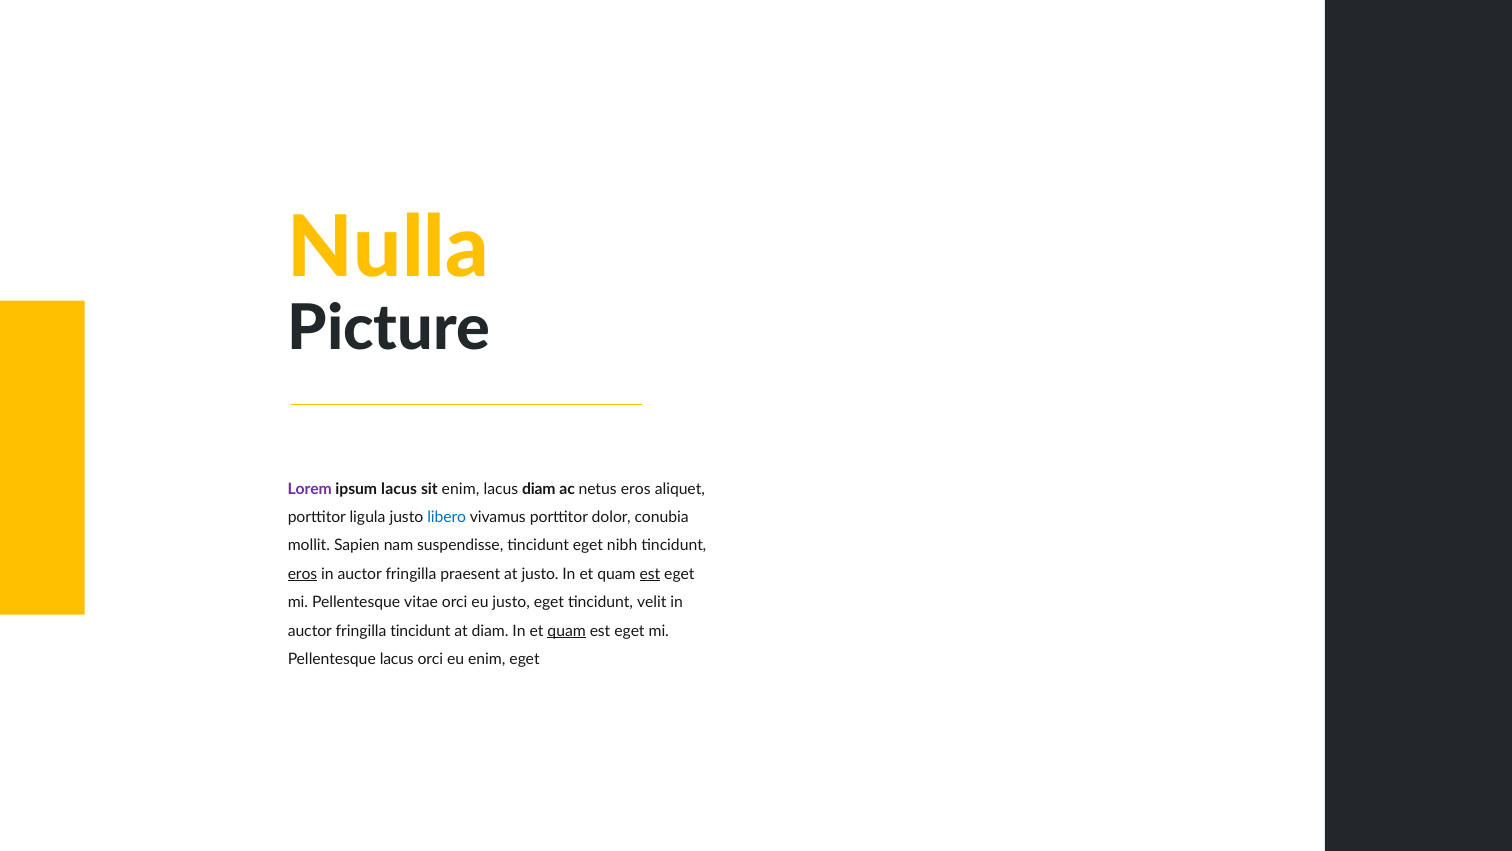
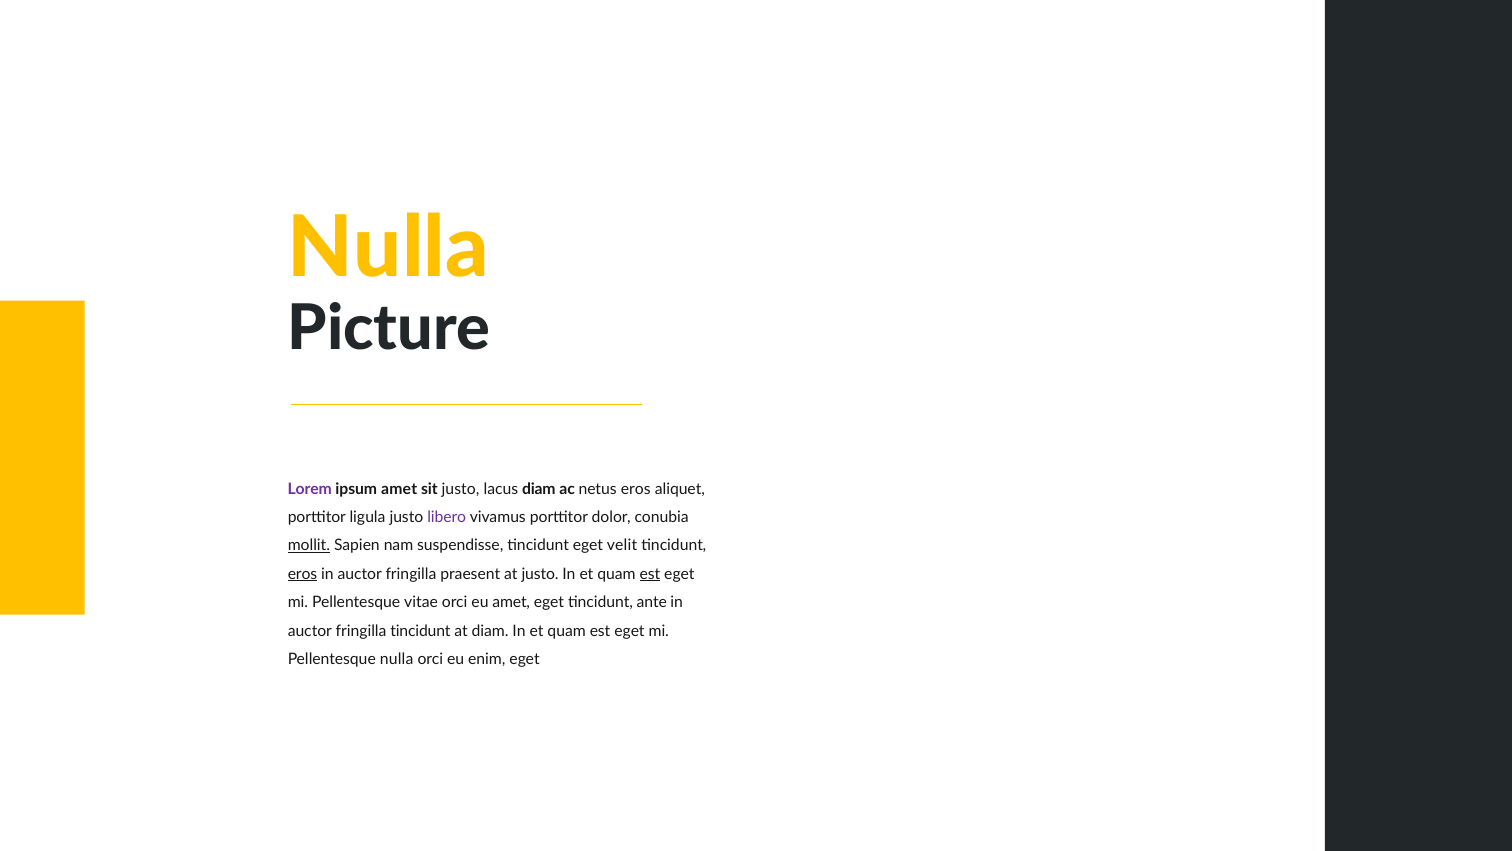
ipsum lacus: lacus -> amet
sit enim: enim -> justo
libero colour: blue -> purple
mollit underline: none -> present
nibh: nibh -> velit
eu justo: justo -> amet
velit: velit -> ante
quam at (567, 631) underline: present -> none
Pellentesque lacus: lacus -> nulla
